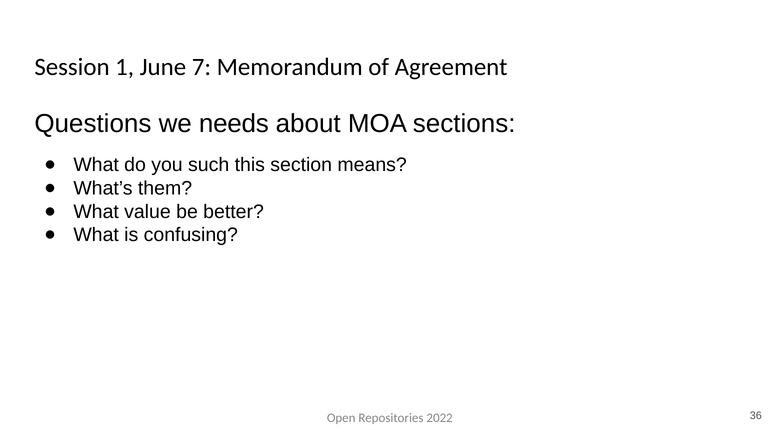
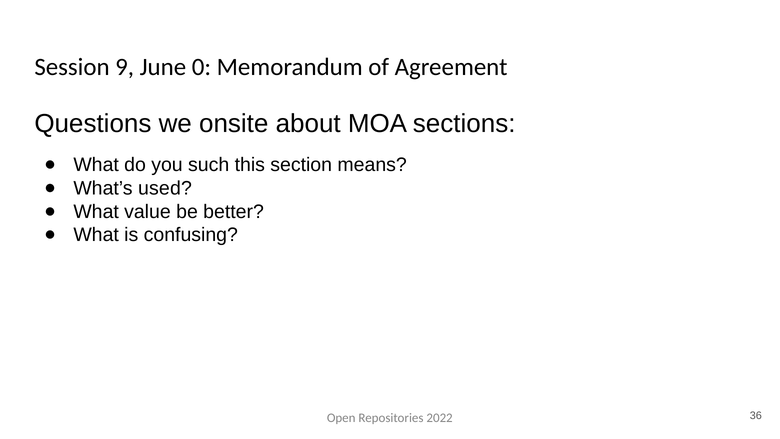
1: 1 -> 9
7: 7 -> 0
needs: needs -> onsite
them: them -> used
